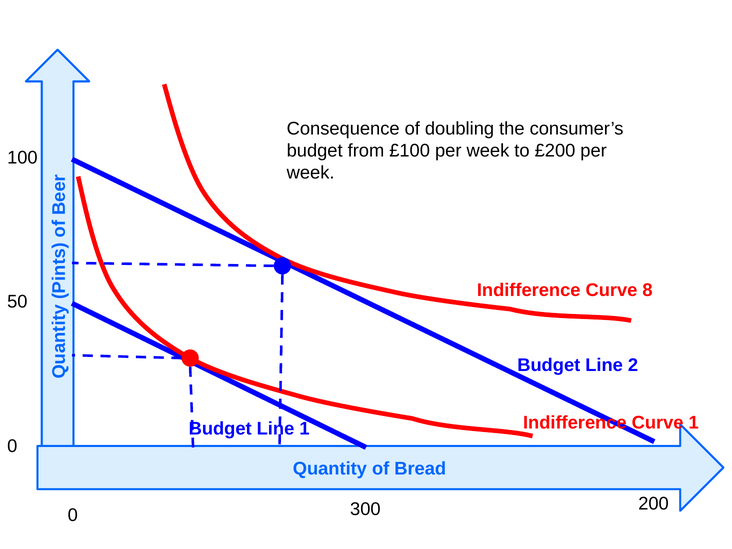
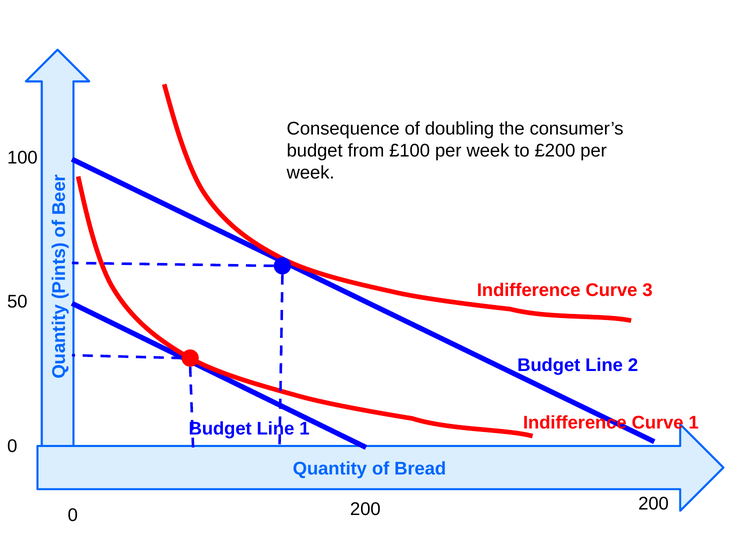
8: 8 -> 3
0 300: 300 -> 200
